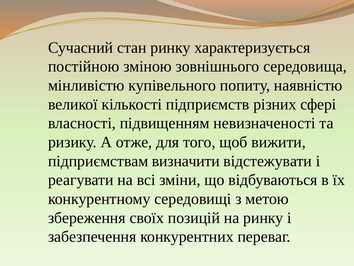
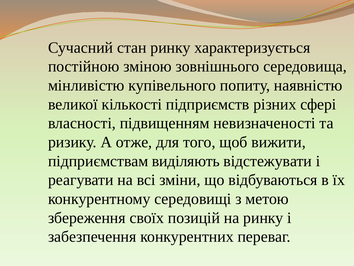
визначити: визначити -> виділяють
